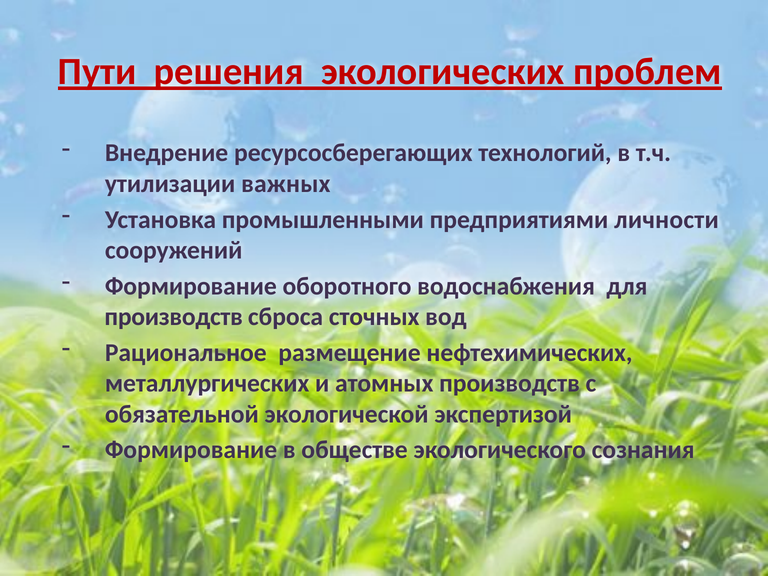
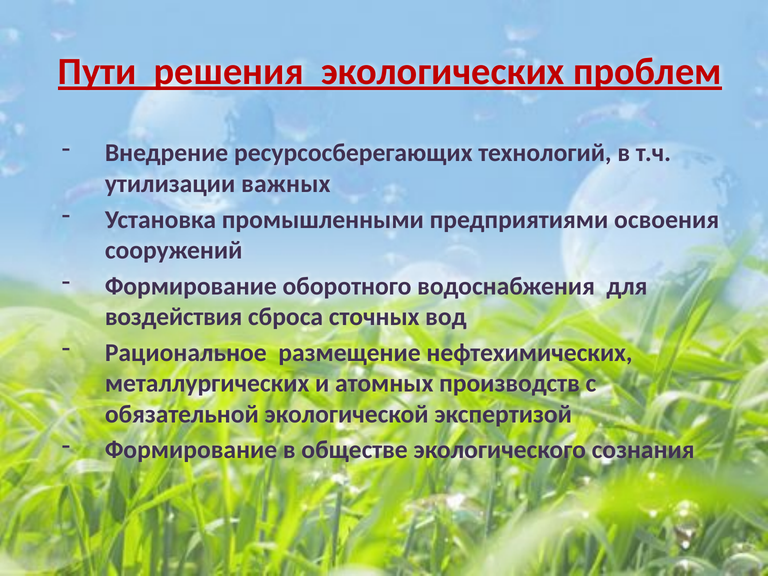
личности: личности -> освоения
производств at (174, 317): производств -> воздействия
